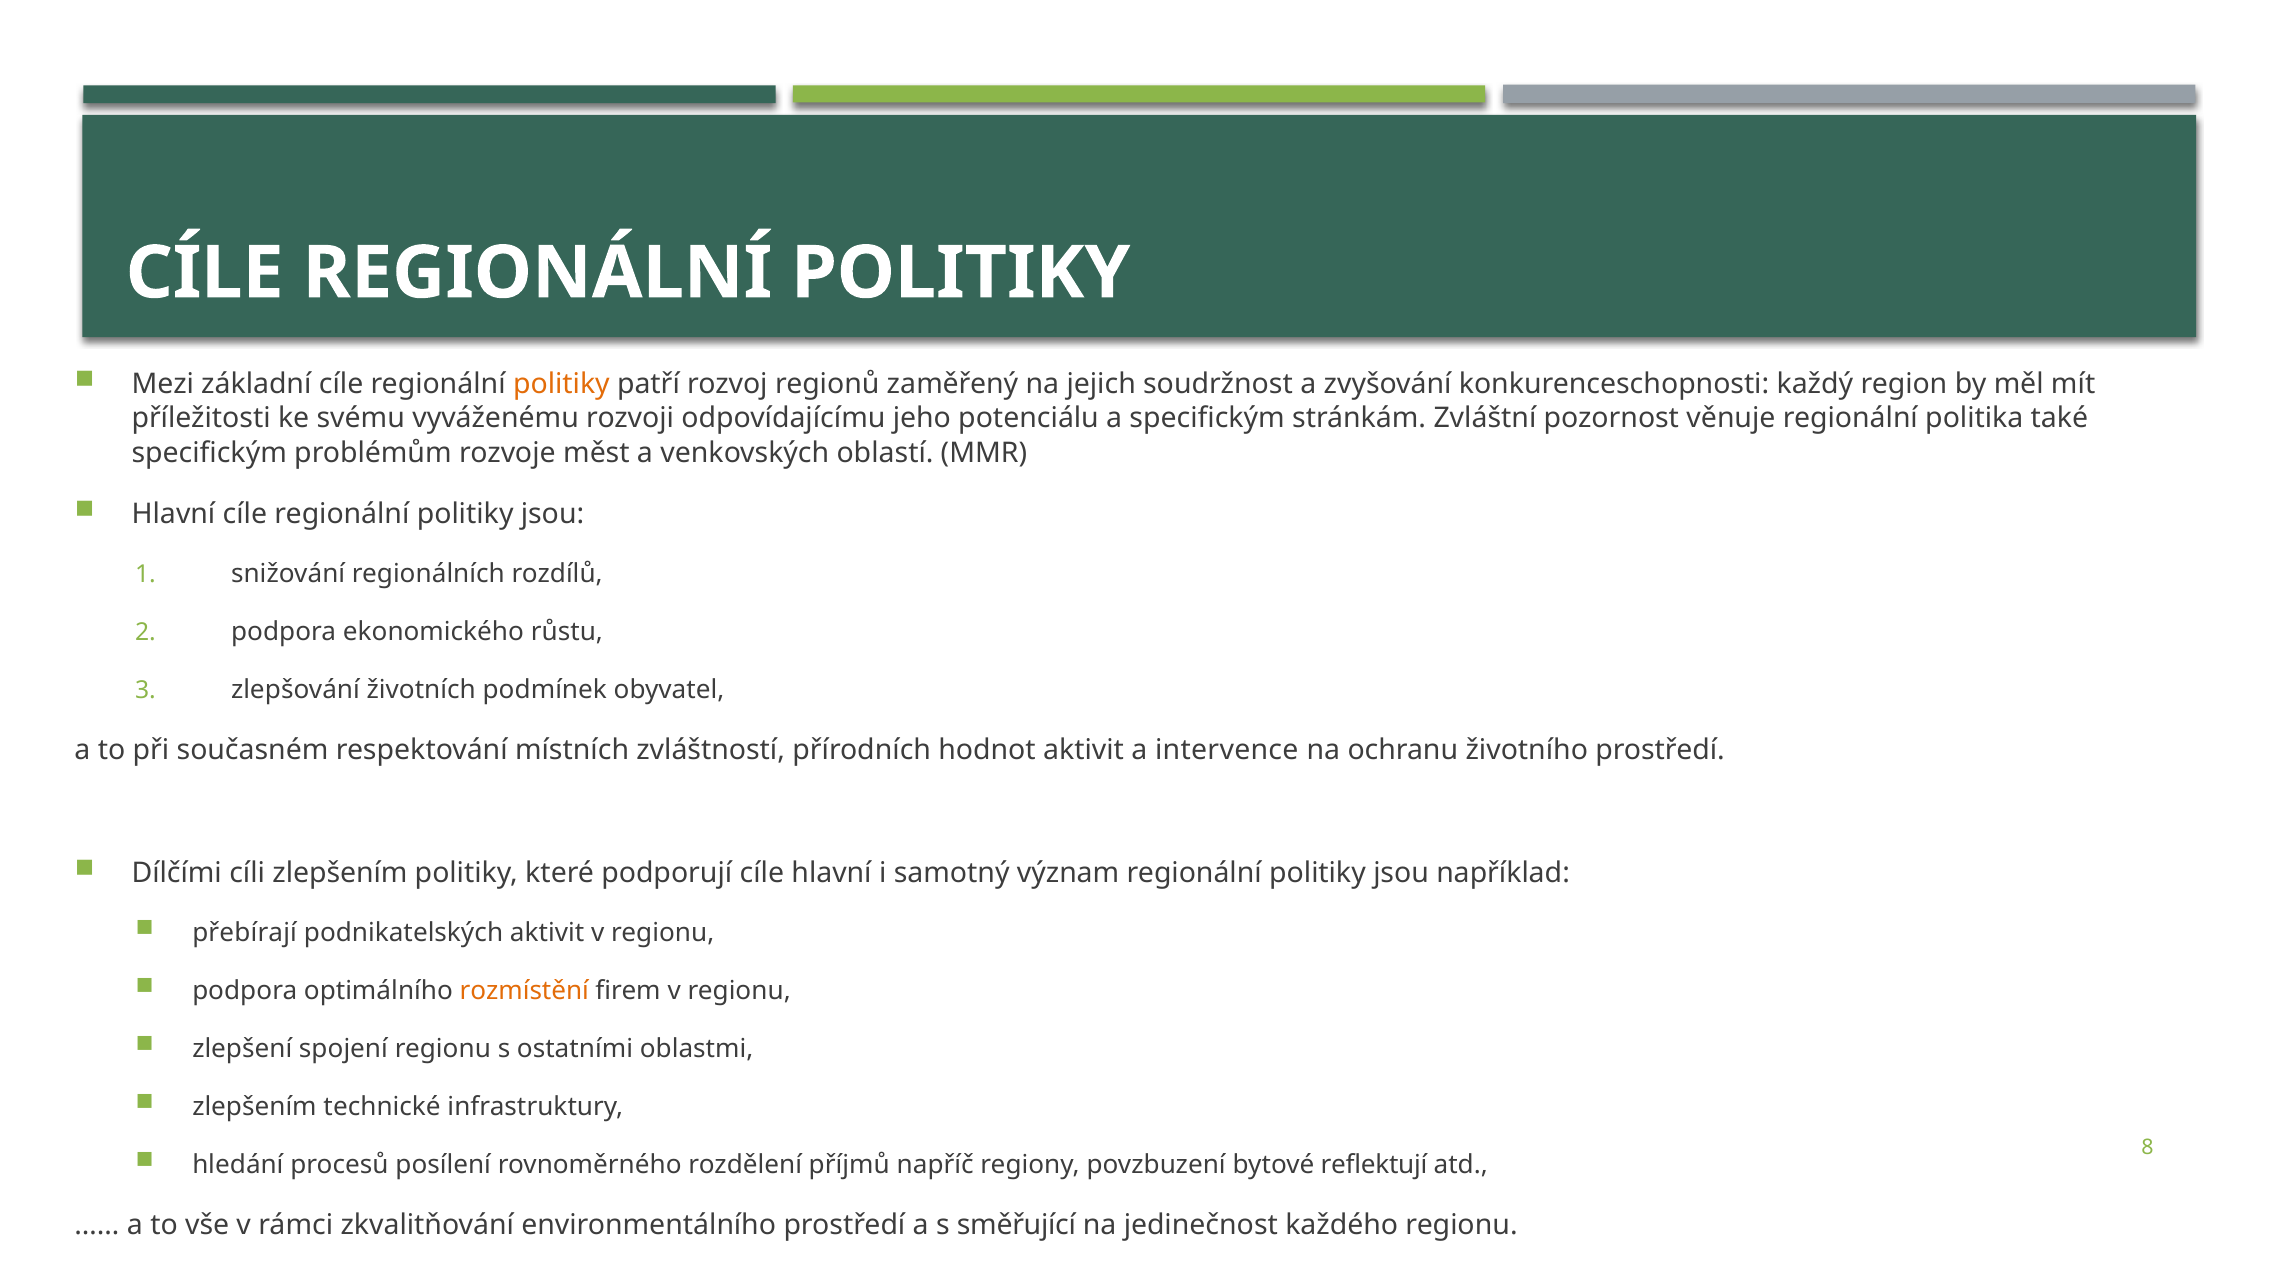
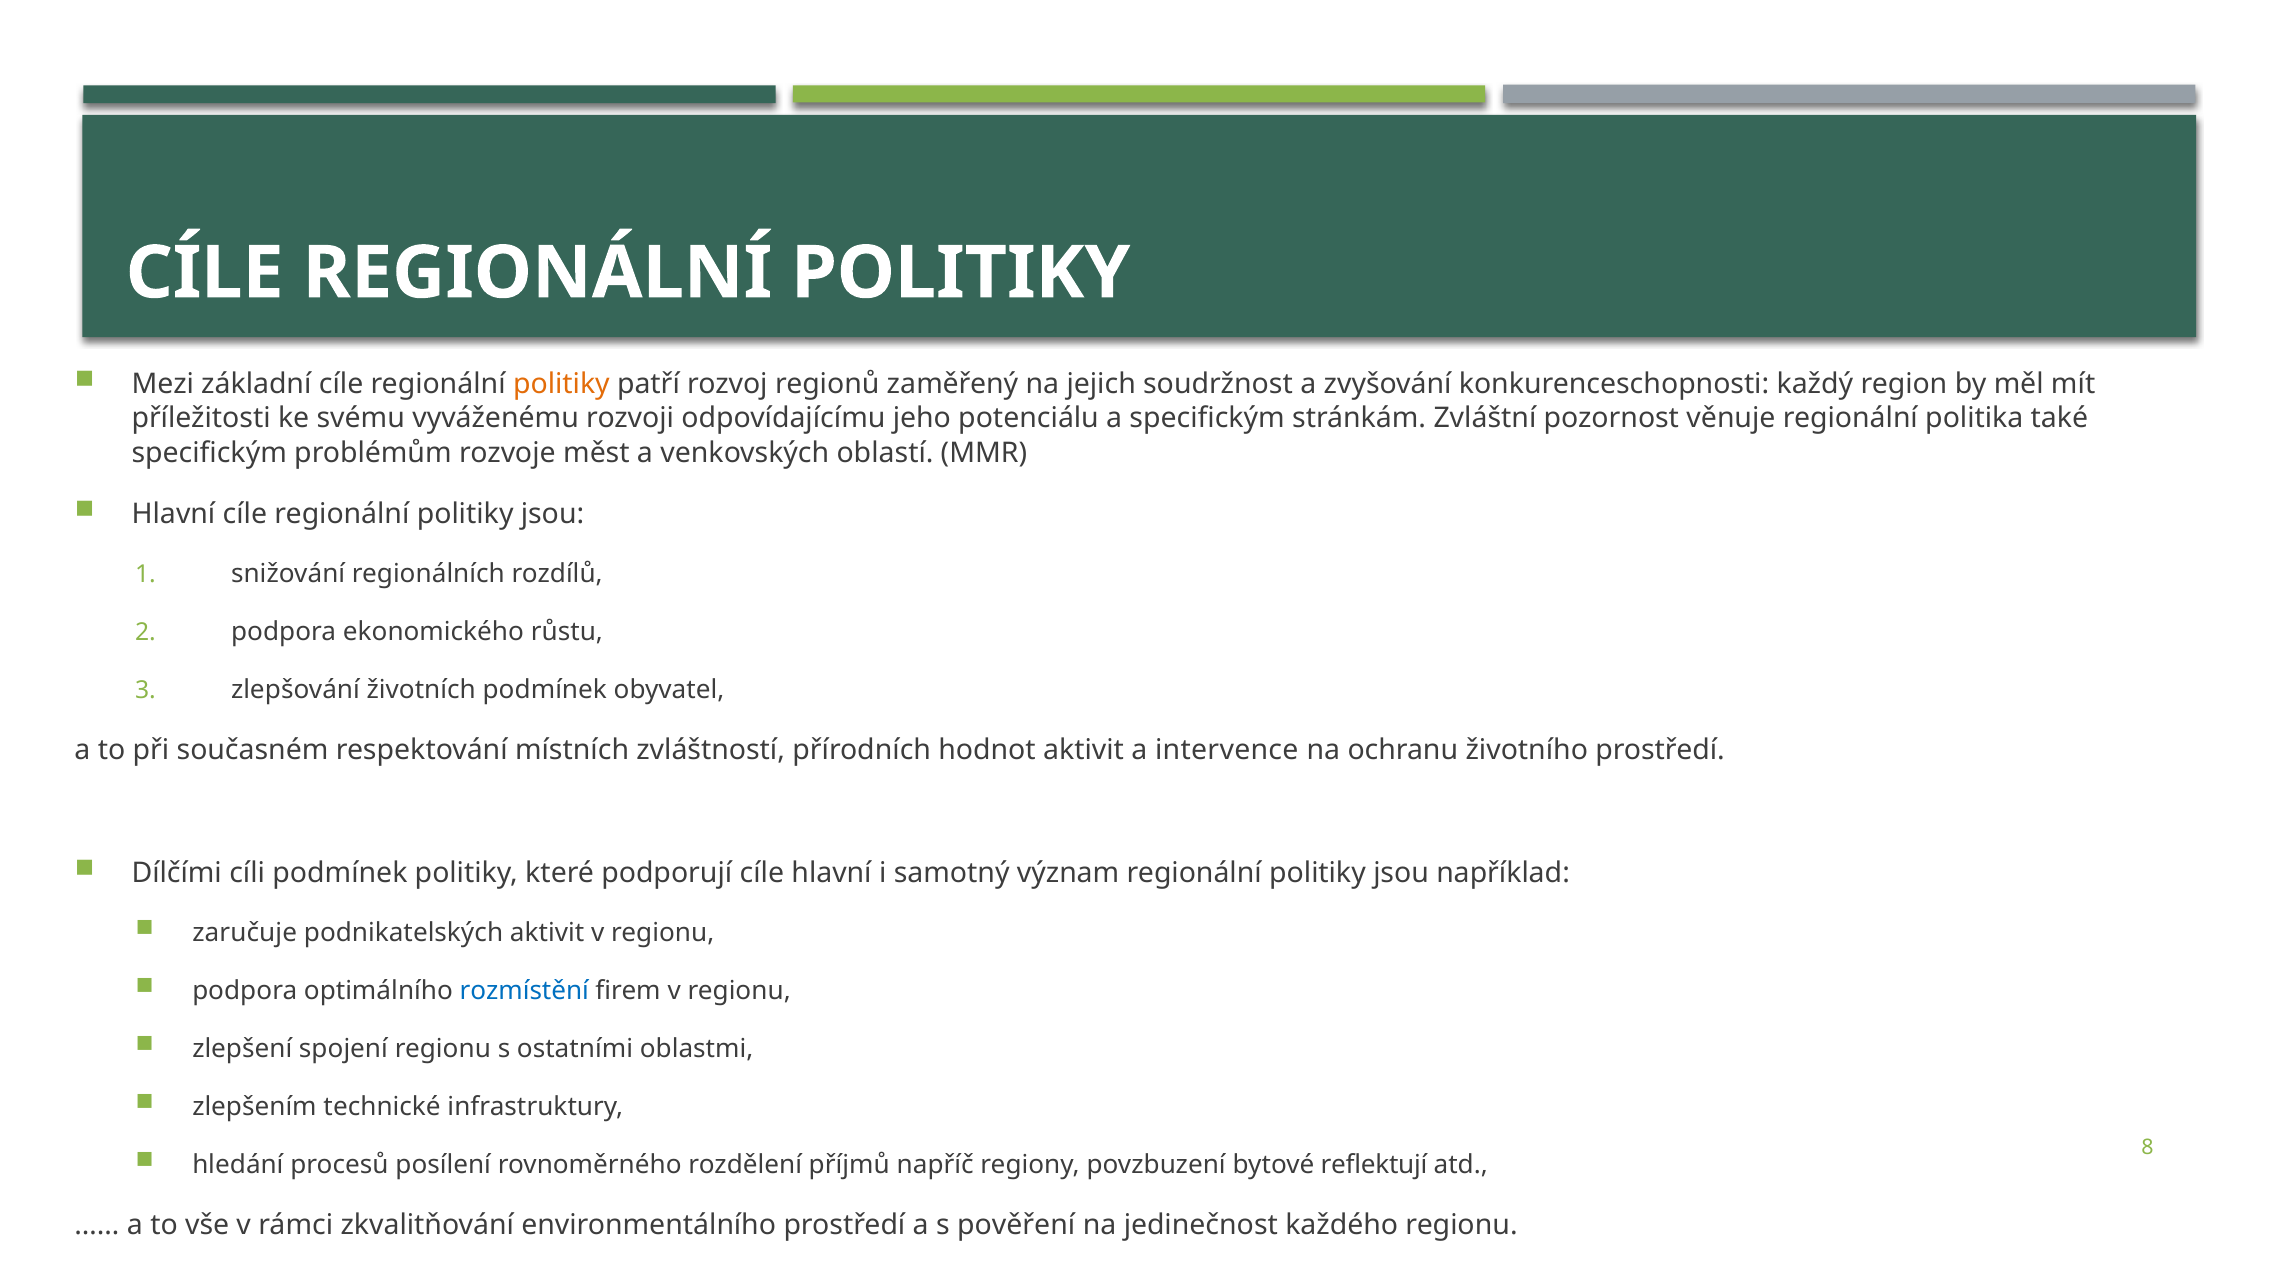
cíli zlepšením: zlepšením -> podmínek
přebírají: přebírají -> zaručuje
rozmístění colour: orange -> blue
směřující: směřující -> pověření
